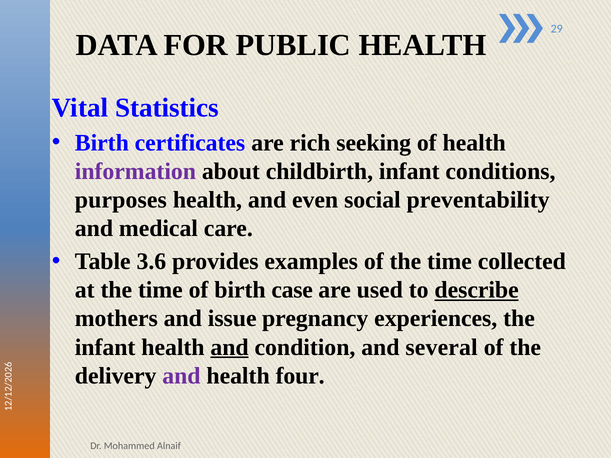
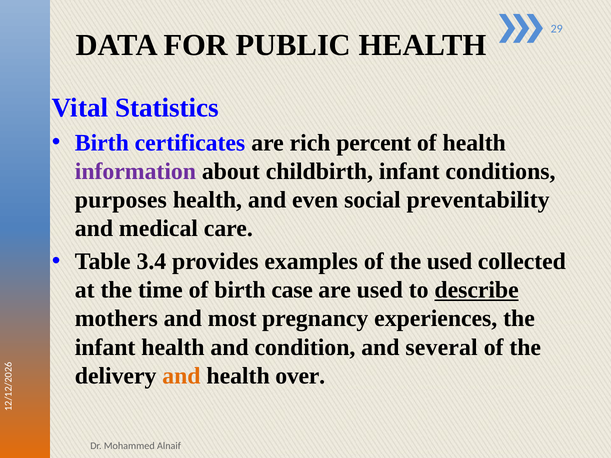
seeking: seeking -> percent
3.6: 3.6 -> 3.4
of the time: time -> used
issue: issue -> most
and at (230, 347) underline: present -> none
and at (181, 376) colour: purple -> orange
four: four -> over
